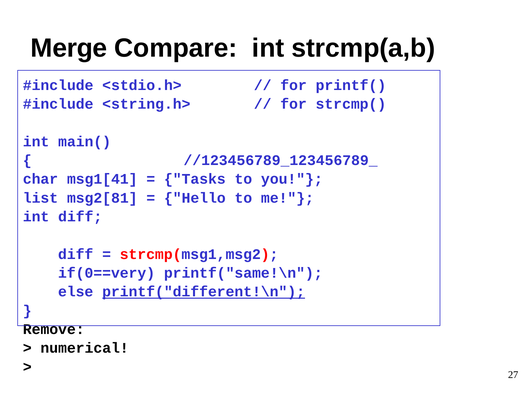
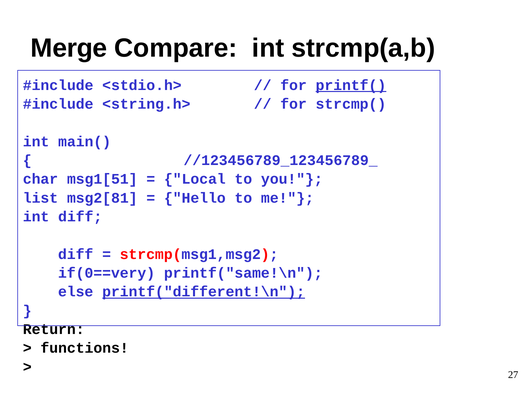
printf( underline: none -> present
msg1[41: msg1[41 -> msg1[51
Tasks: Tasks -> Local
Remove: Remove -> Return
numerical: numerical -> functions
